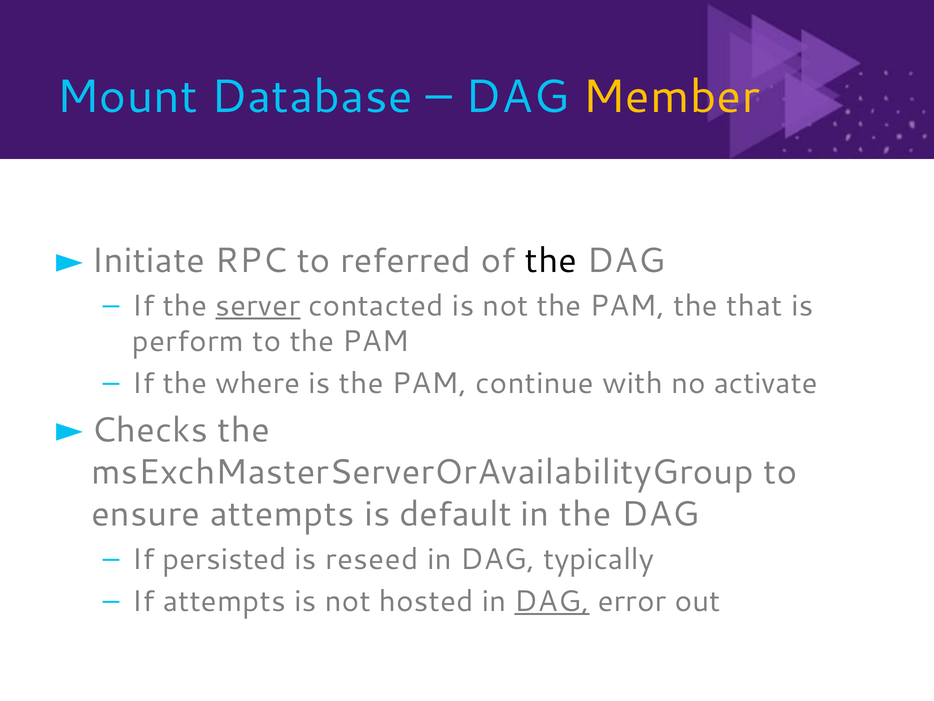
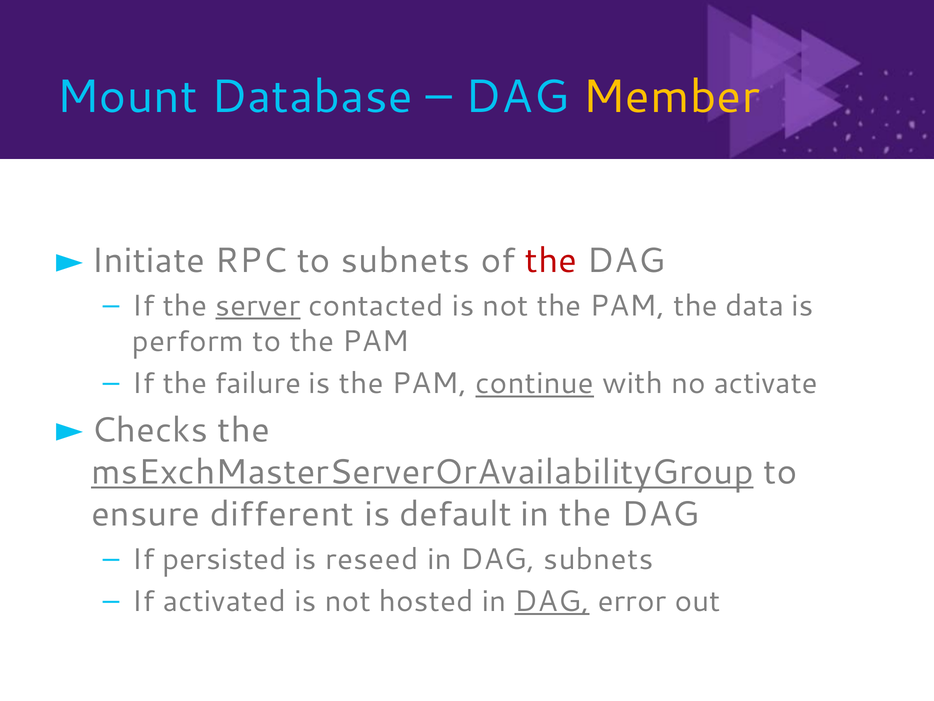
to referred: referred -> subnets
the at (551, 261) colour: black -> red
that: that -> data
where: where -> failure
continue underline: none -> present
msExchMasterServerOrAvailabilityGroup underline: none -> present
ensure attempts: attempts -> different
DAG typically: typically -> subnets
If attempts: attempts -> activated
